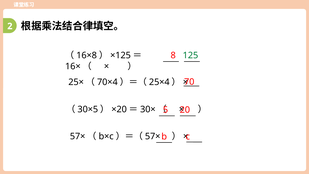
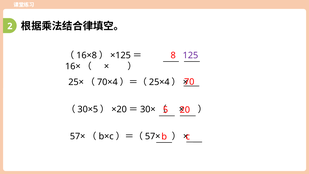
125 colour: green -> purple
